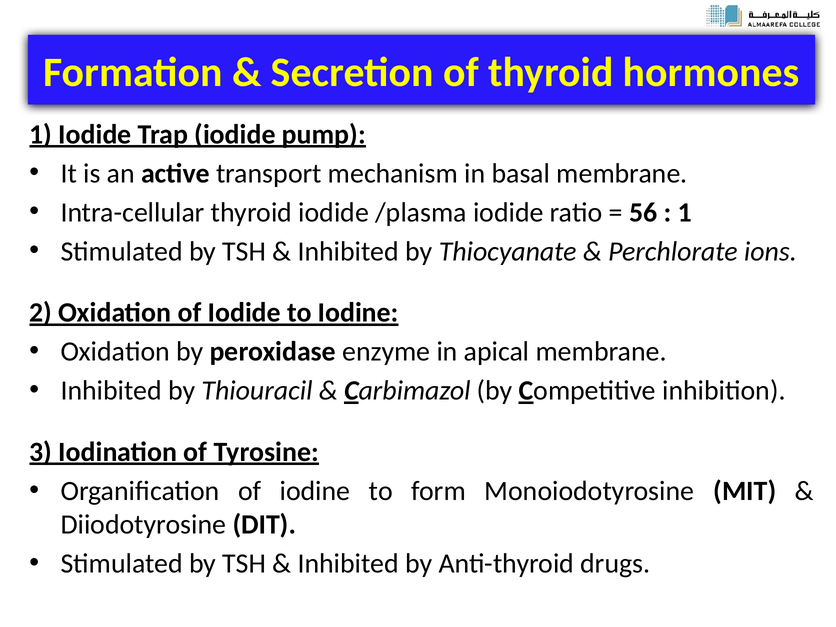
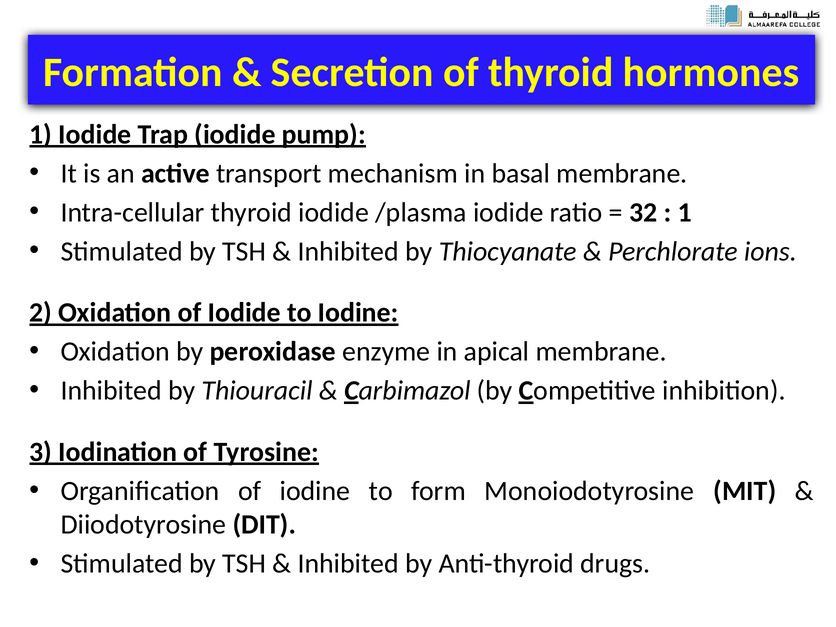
56: 56 -> 32
